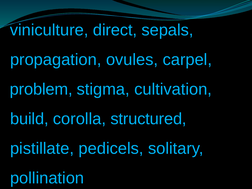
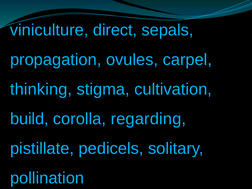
problem: problem -> thinking
structured: structured -> regarding
